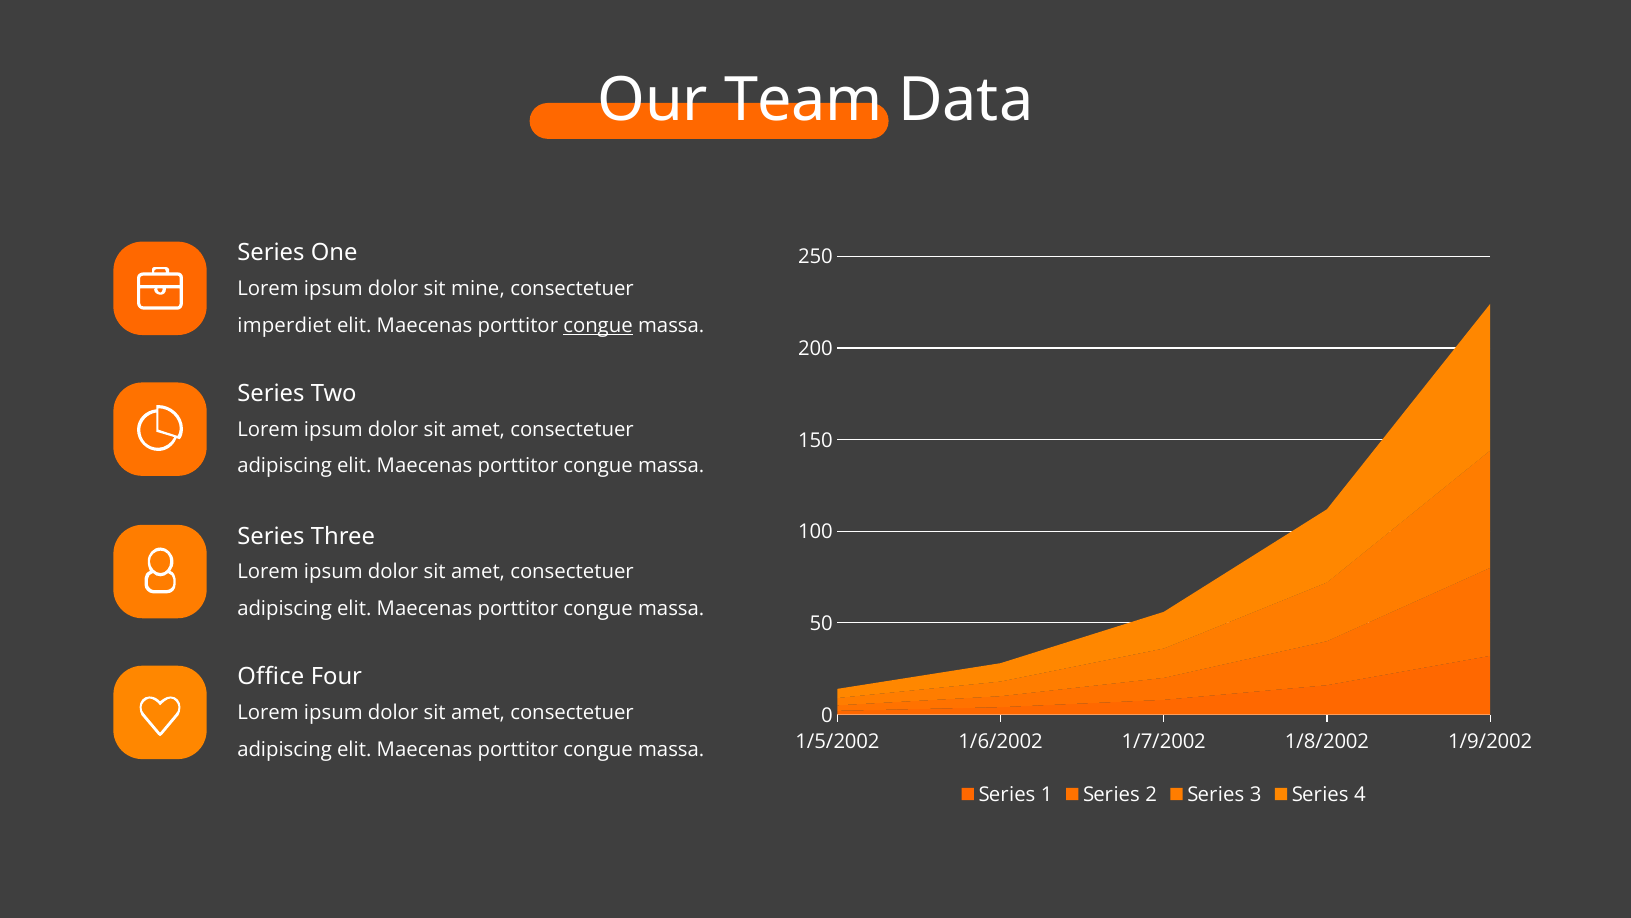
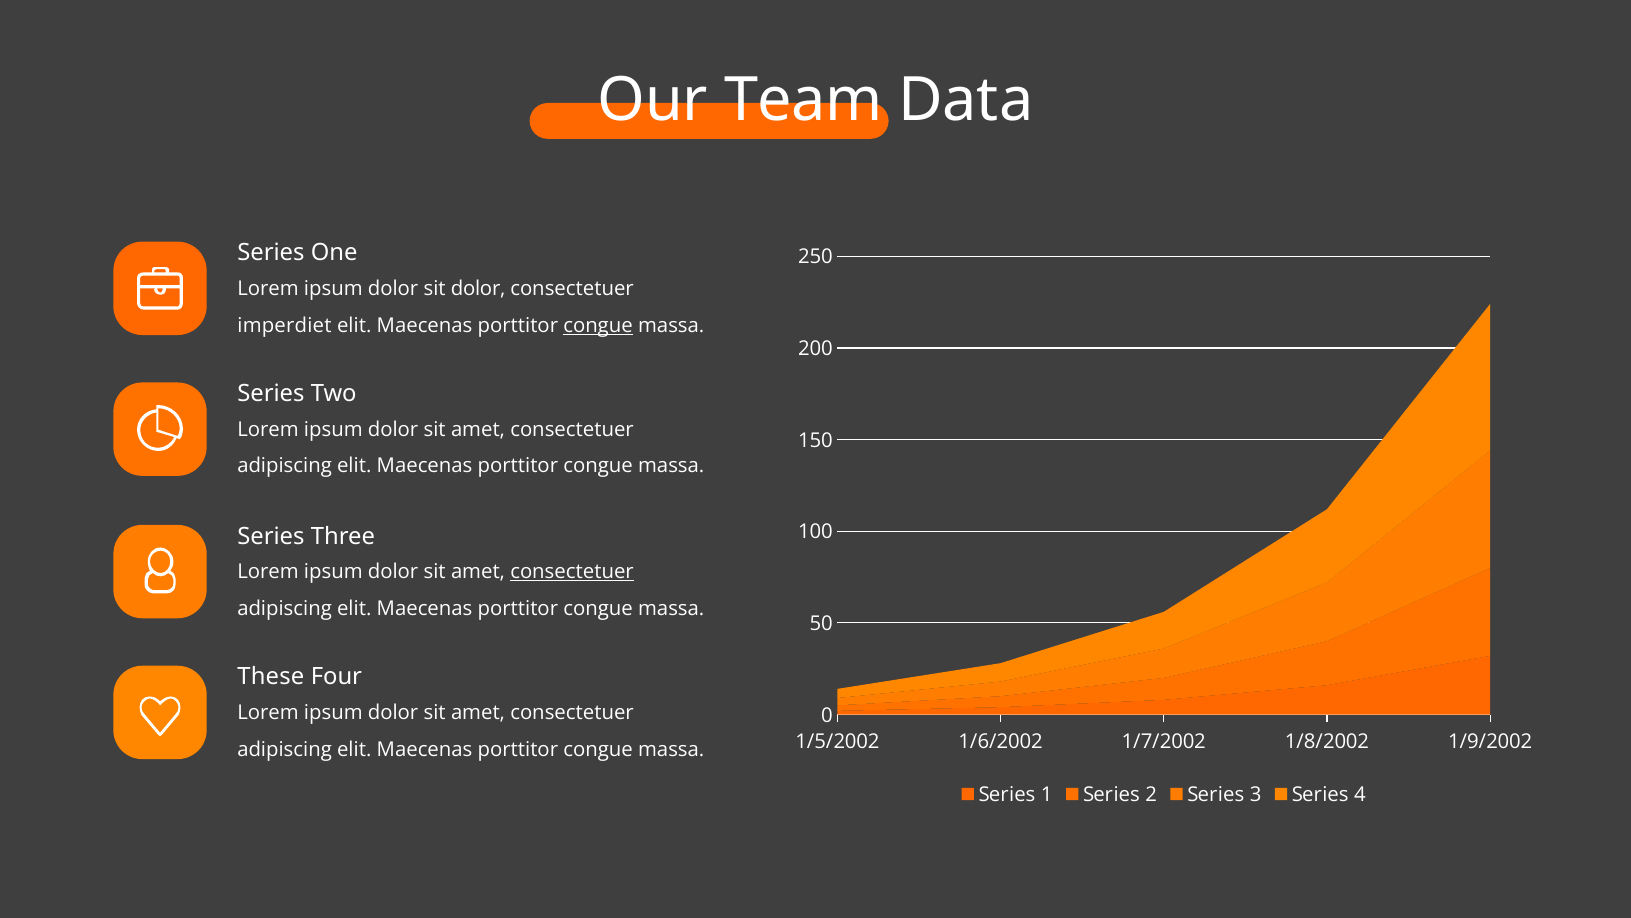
sit mine: mine -> dolor
consectetuer at (572, 572) underline: none -> present
Office: Office -> These
